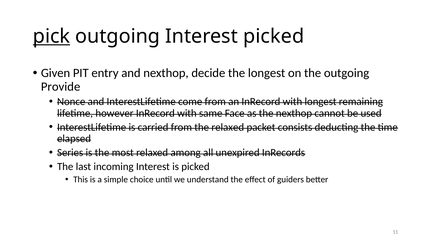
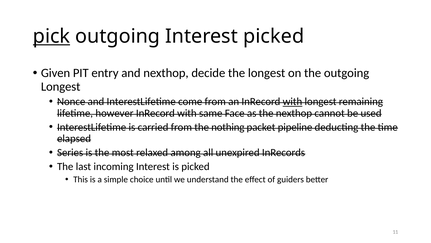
Provide at (61, 86): Provide -> Longest
with at (292, 101) underline: none -> present
the relaxed: relaxed -> nothing
consists: consists -> pipeline
